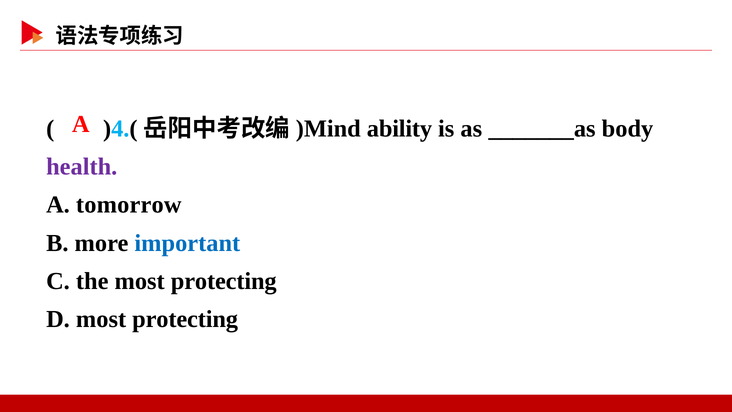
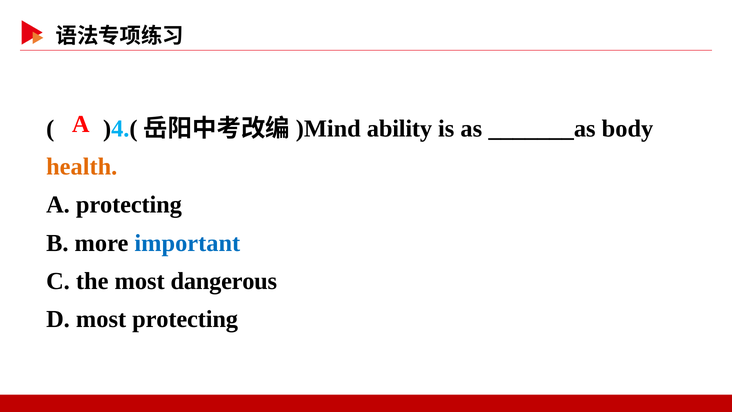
health colour: purple -> orange
A tomorrow: tomorrow -> protecting
the most protecting: protecting -> dangerous
